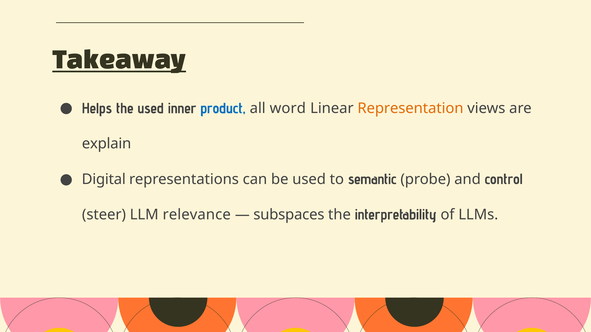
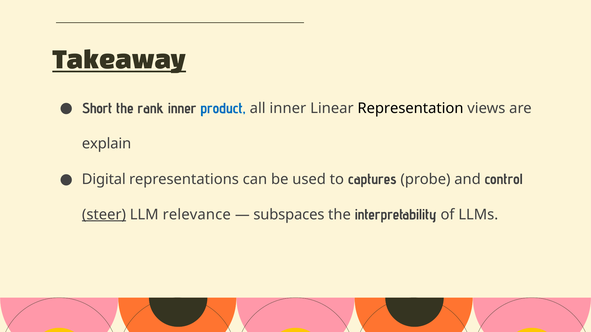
Helps: Helps -> Short
the used: used -> rank
all word: word -> inner
Representation colour: orange -> black
semantic: semantic -> captures
steer underline: none -> present
